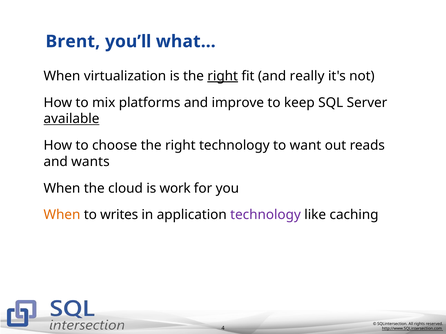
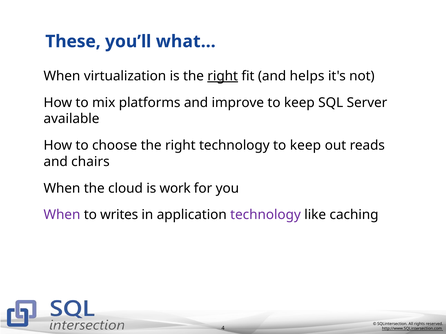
Brent: Brent -> These
really: really -> helps
available underline: present -> none
technology to want: want -> keep
wants: wants -> chairs
When at (62, 215) colour: orange -> purple
